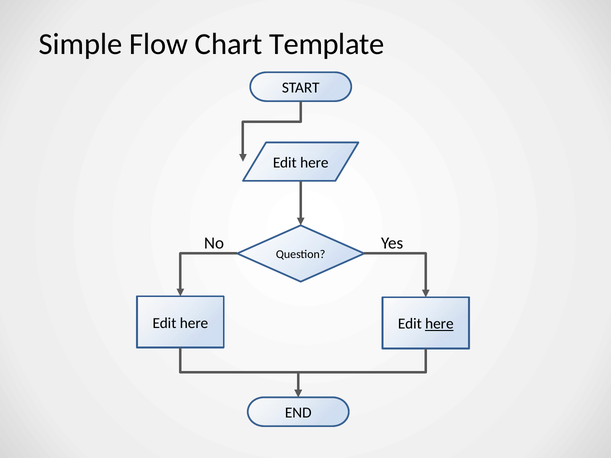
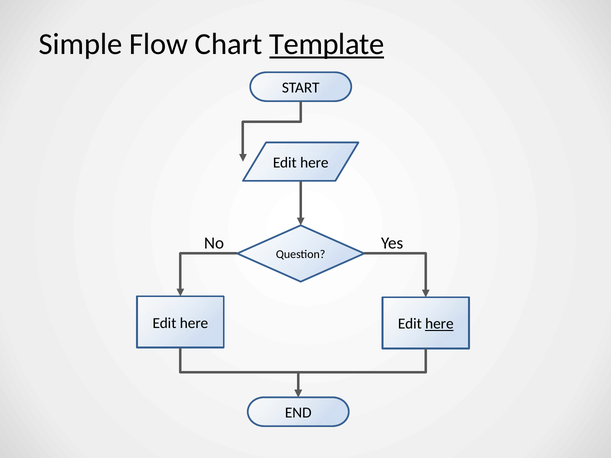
Template underline: none -> present
